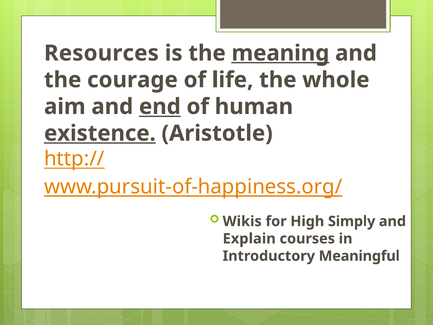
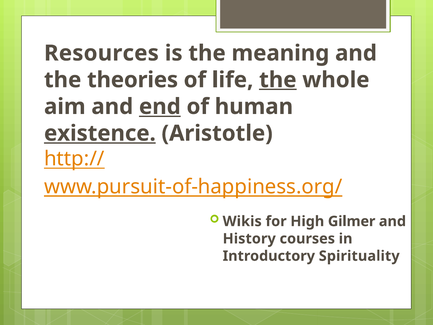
meaning underline: present -> none
courage: courage -> theories
the at (278, 80) underline: none -> present
Simply: Simply -> Gilmer
Explain: Explain -> History
Meaningful: Meaningful -> Spirituality
